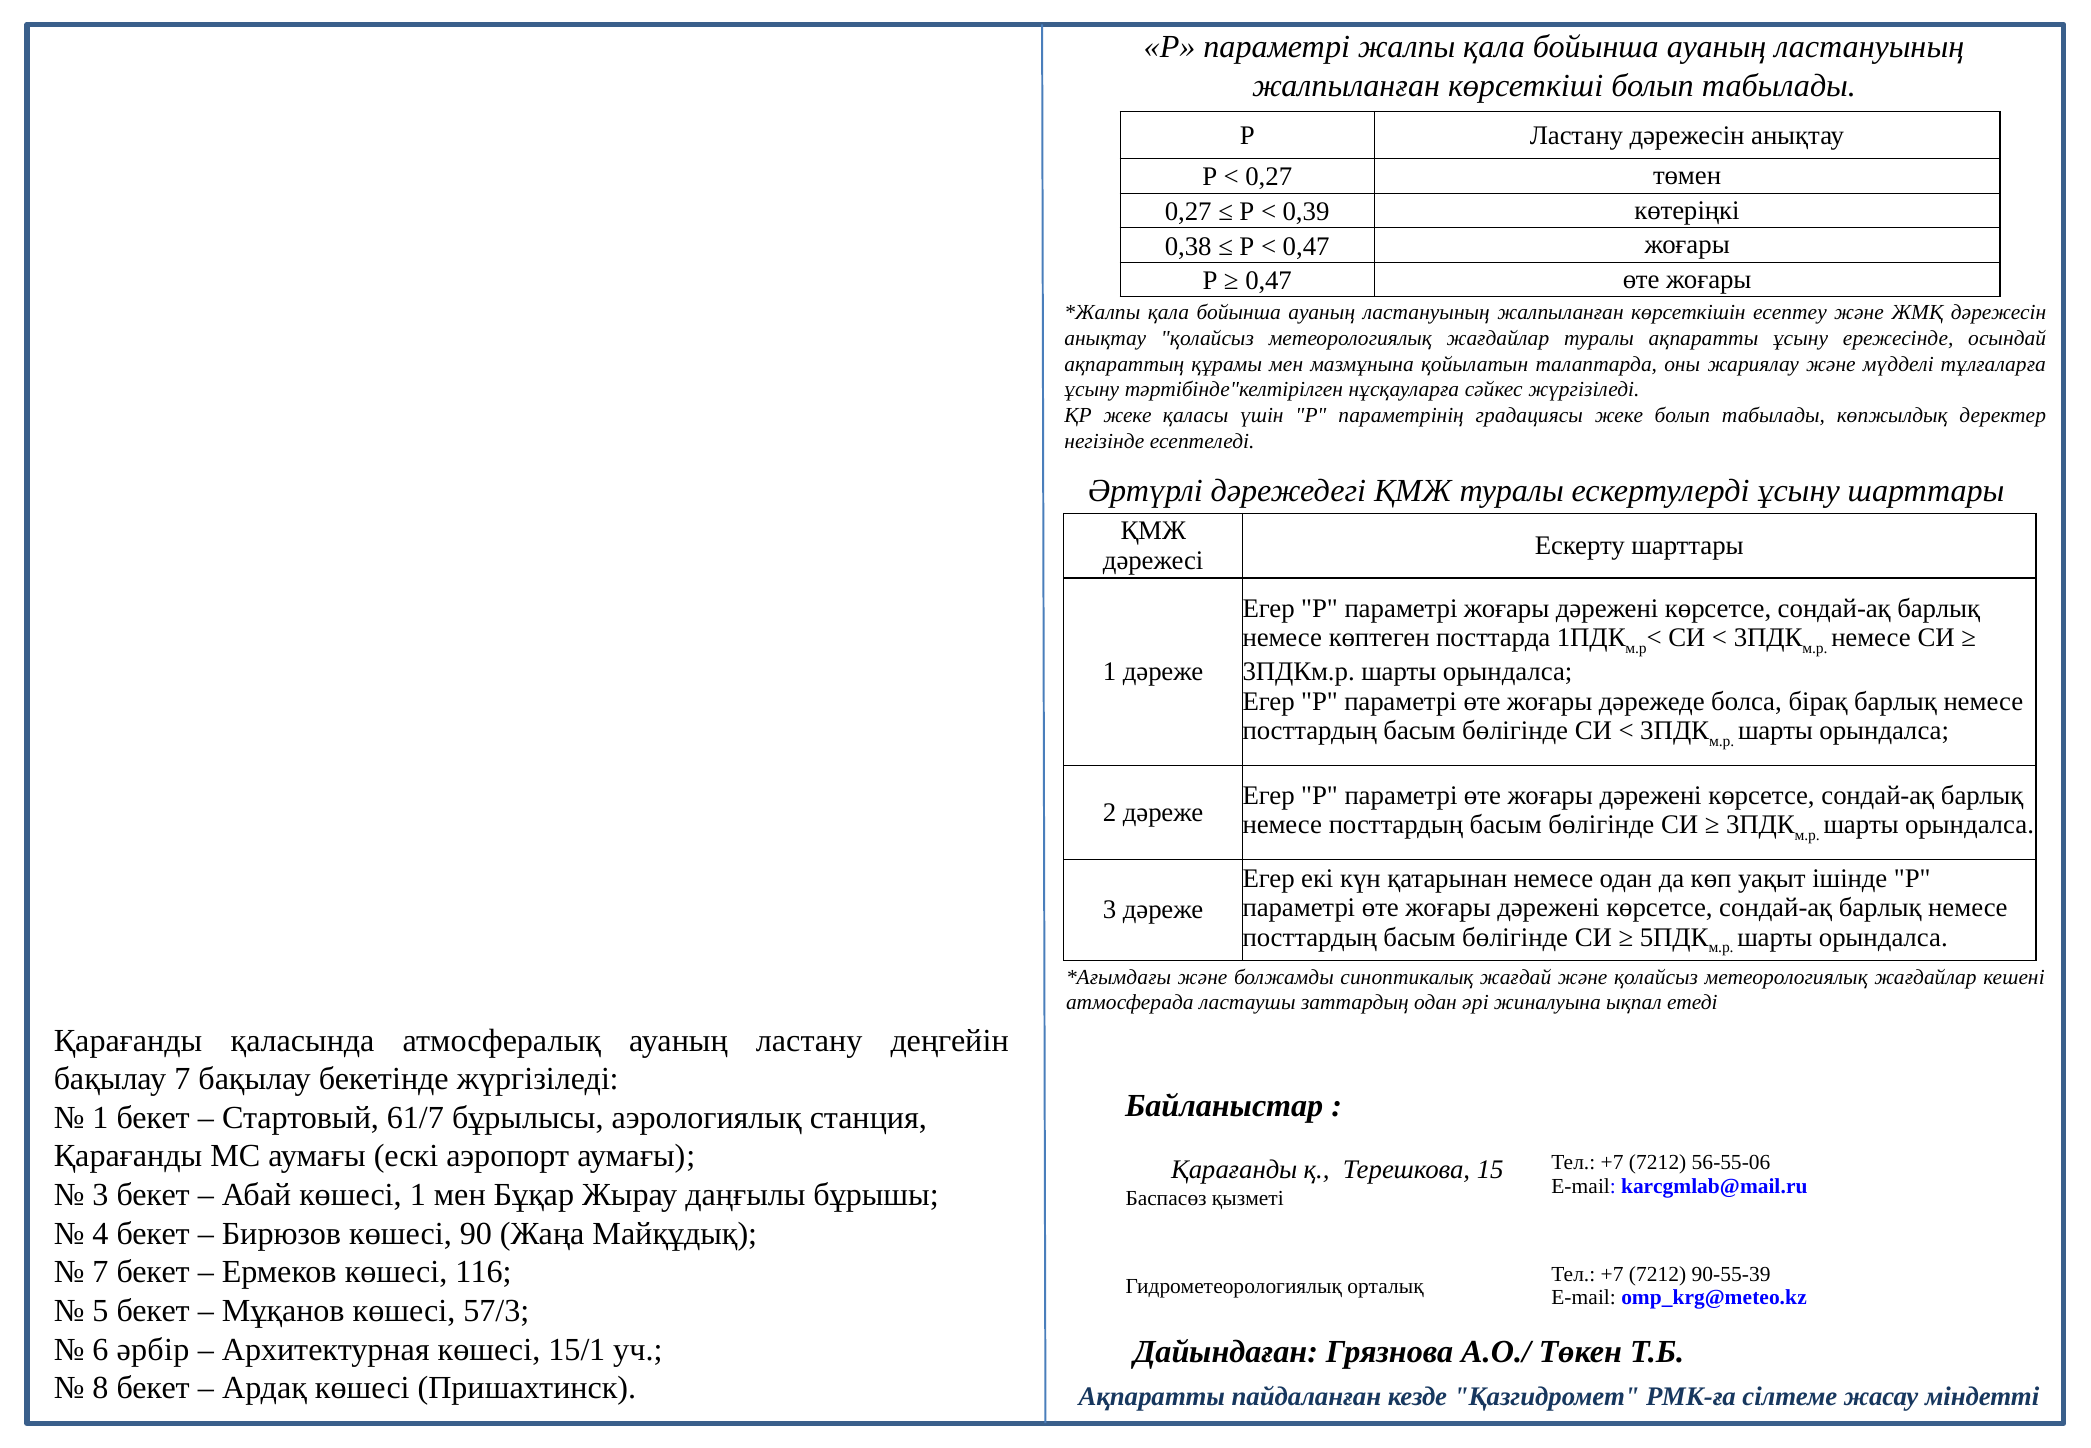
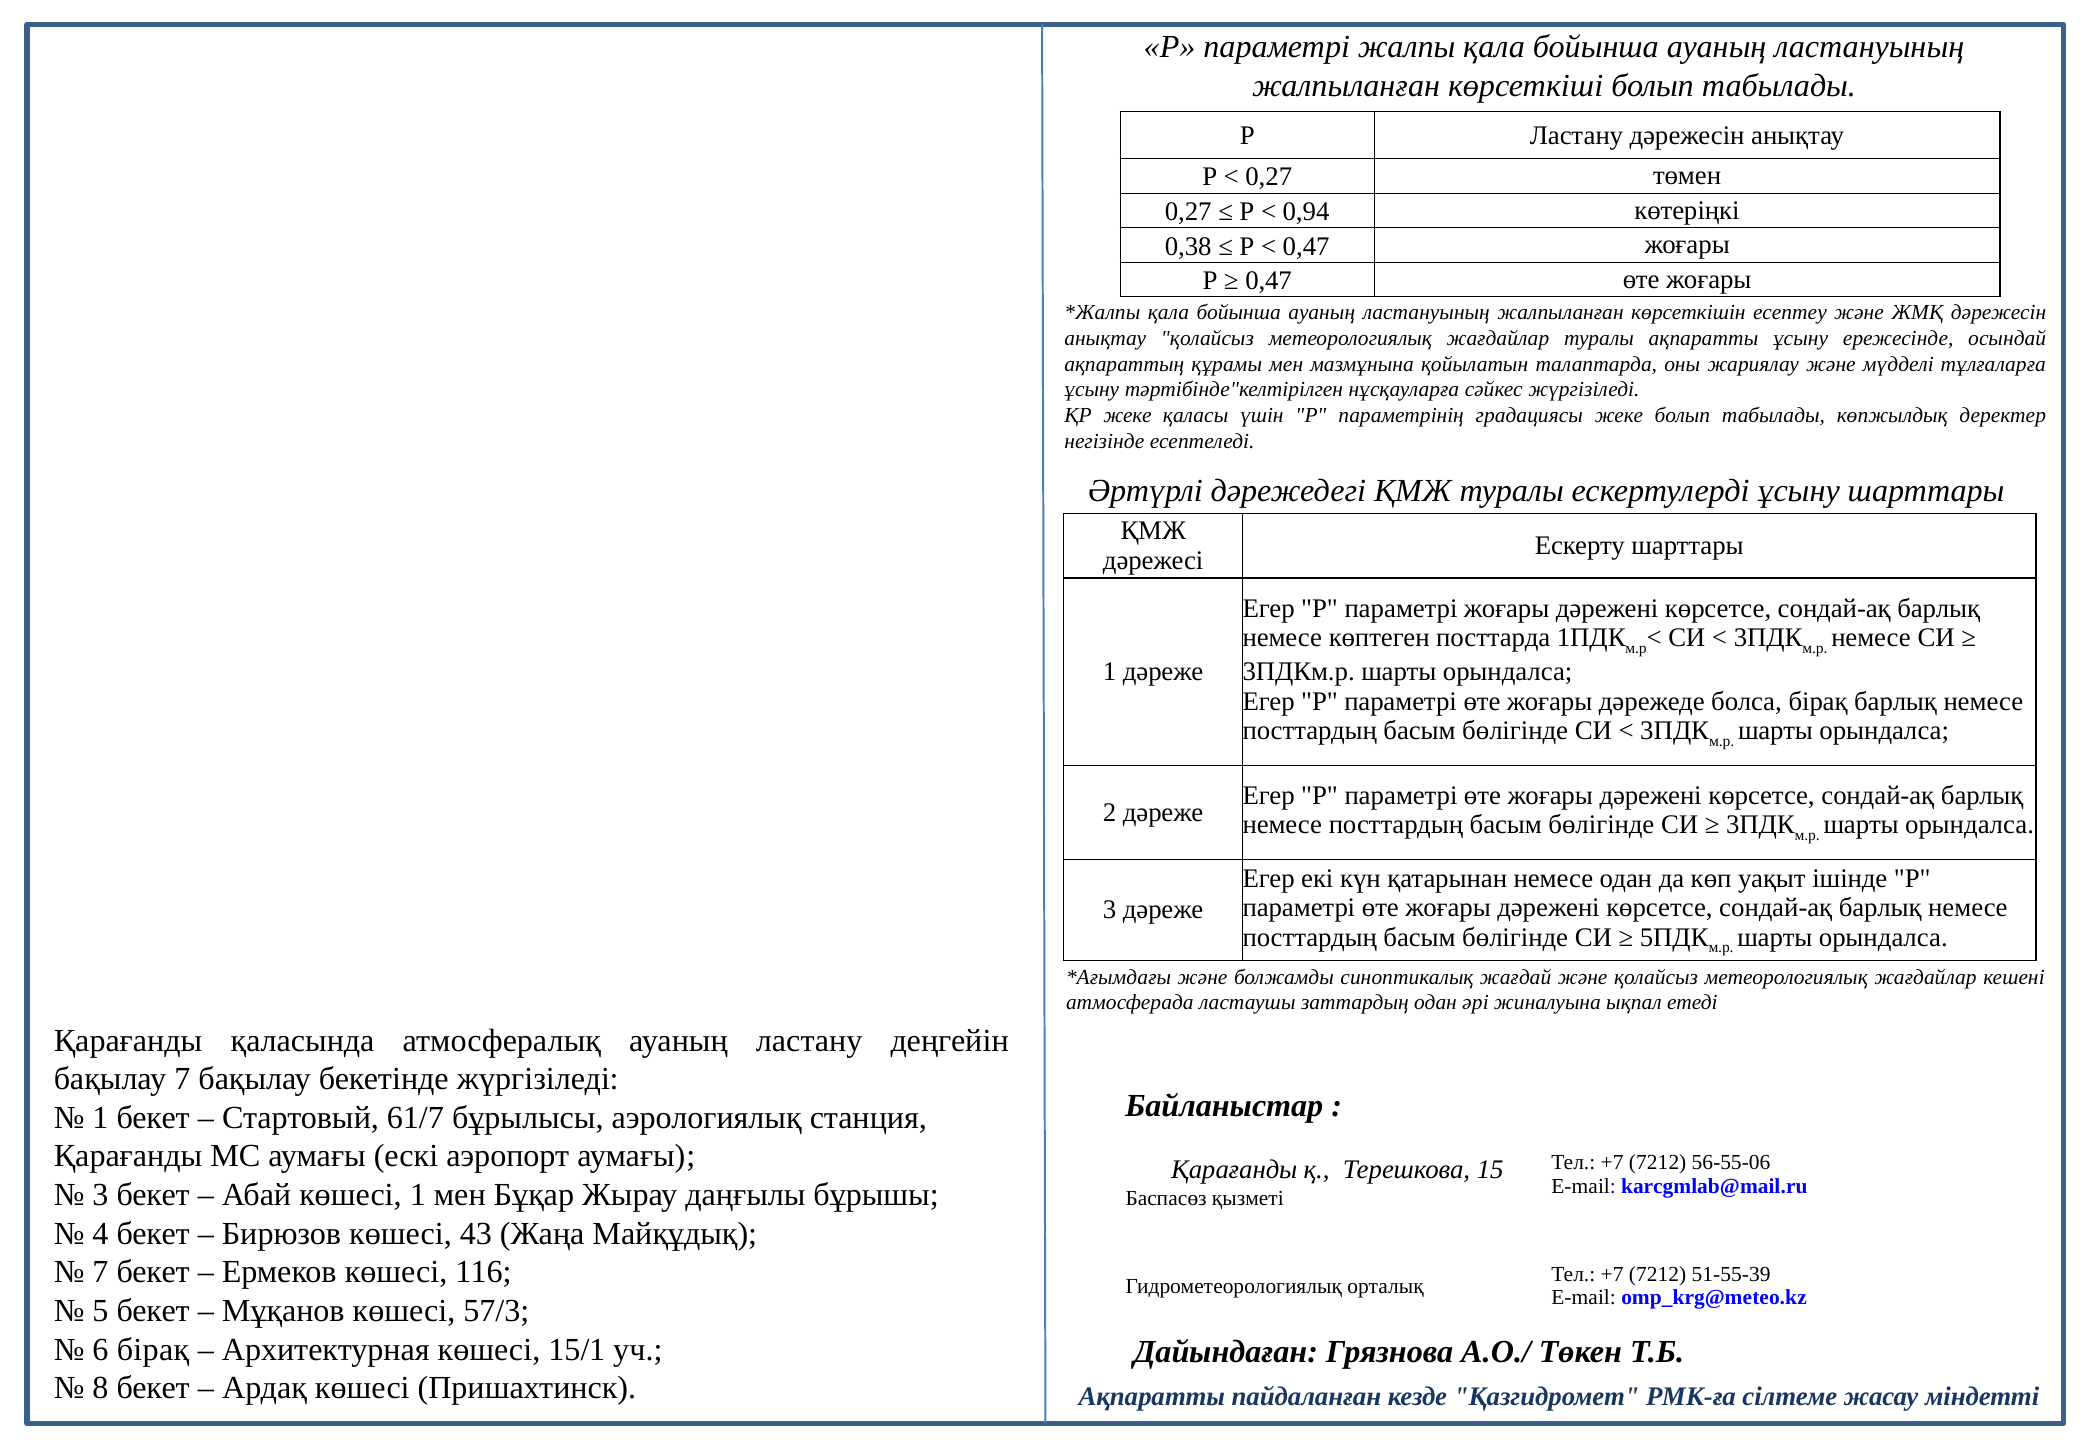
0,39: 0,39 -> 0,94
90: 90 -> 43
90-55-39: 90-55-39 -> 51-55-39
6 әрбір: әрбір -> бірақ
